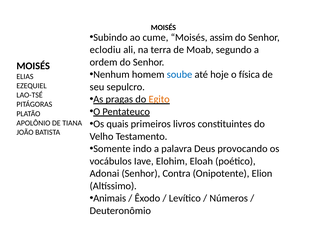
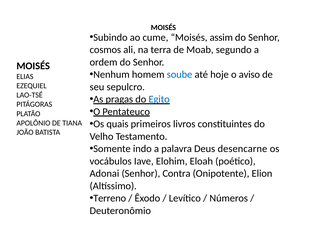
eclodiu: eclodiu -> cosmos
física: física -> aviso
Egito colour: orange -> blue
provocando: provocando -> desencarne
Animais: Animais -> Terreno
